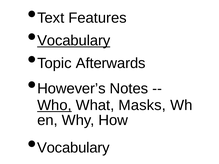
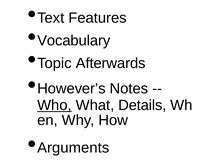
Vocabulary at (74, 41) underline: present -> none
Masks: Masks -> Details
Vocabulary at (73, 148): Vocabulary -> Arguments
